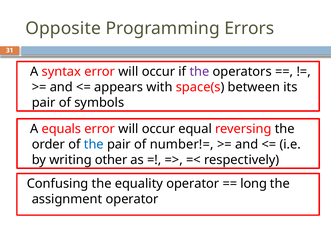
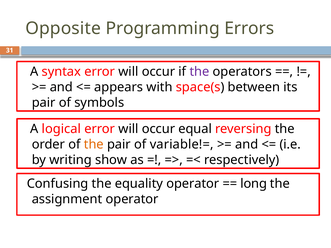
equals: equals -> logical
the at (94, 145) colour: blue -> orange
number!=: number!= -> variable!=
other: other -> show
